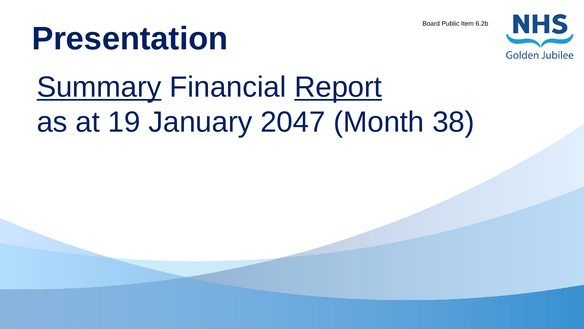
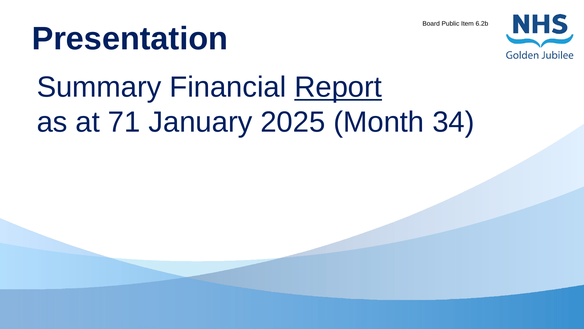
Summary underline: present -> none
19: 19 -> 71
2047: 2047 -> 2025
38: 38 -> 34
